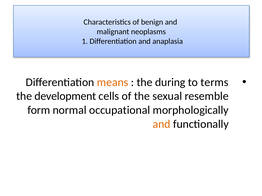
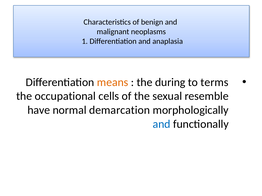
development: development -> occupational
form: form -> have
occupational: occupational -> demarcation
and at (162, 124) colour: orange -> blue
